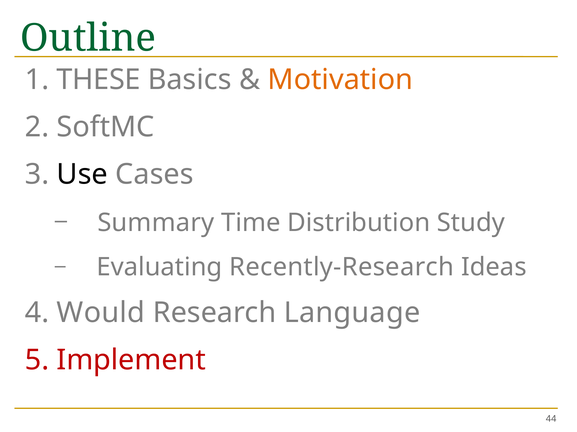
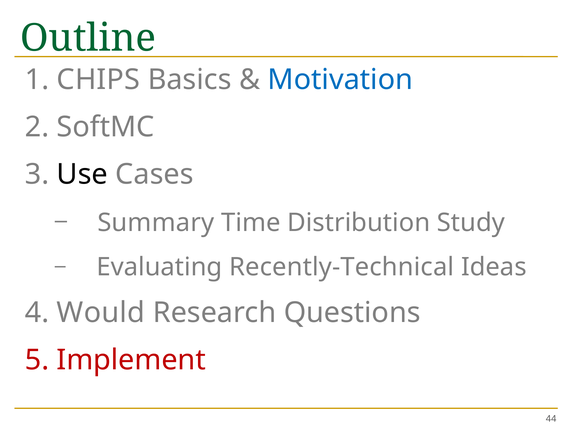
THESE: THESE -> CHIPS
Motivation colour: orange -> blue
Recently-Research: Recently-Research -> Recently-Technical
Language: Language -> Questions
